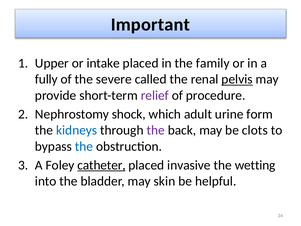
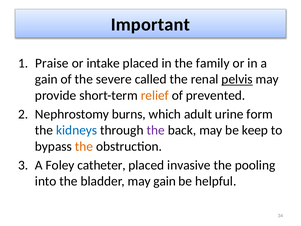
Upper: Upper -> Praise
fully at (46, 79): fully -> gain
relief colour: purple -> orange
procedure: procedure -> prevented
shock: shock -> burns
clots: clots -> keep
the at (84, 146) colour: blue -> orange
catheter underline: present -> none
wetting: wetting -> pooling
may skin: skin -> gain
